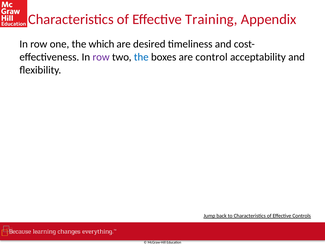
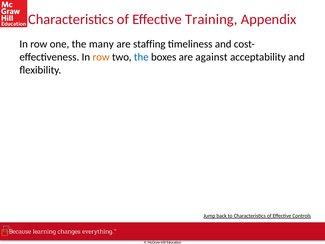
which: which -> many
desired: desired -> staffing
row at (101, 57) colour: purple -> orange
control: control -> against
